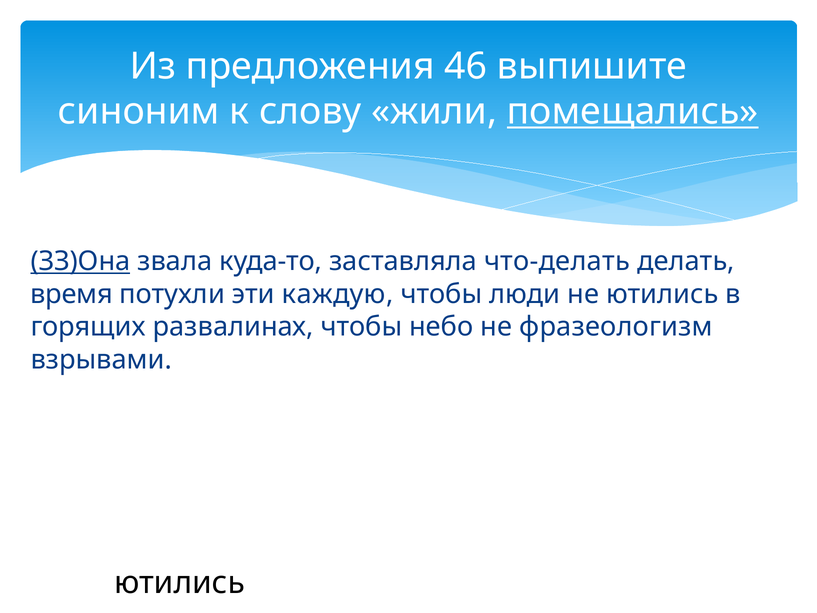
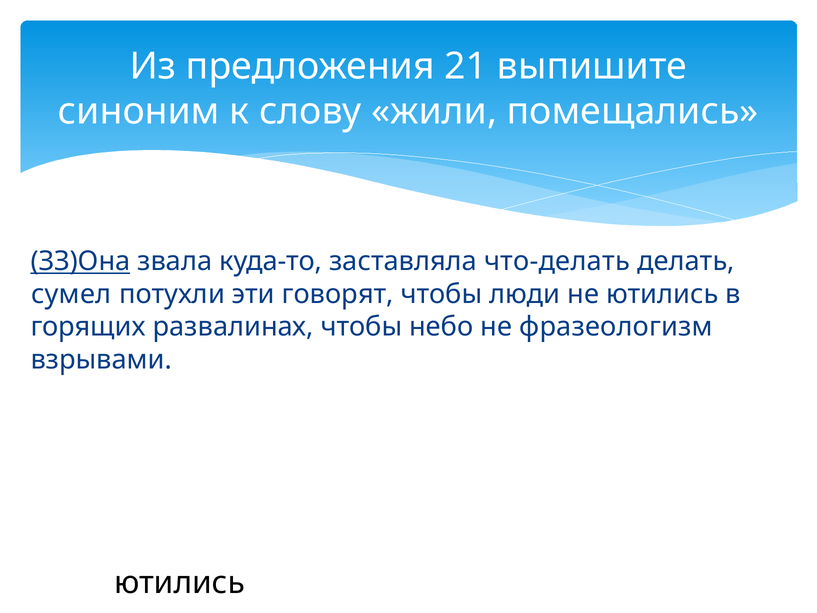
46: 46 -> 21
помещались underline: present -> none
время: время -> сумел
каждую: каждую -> говорят
